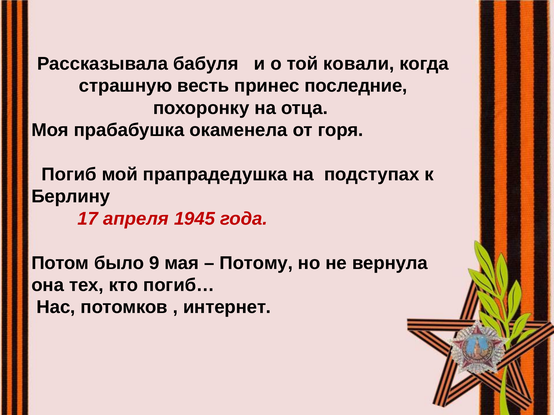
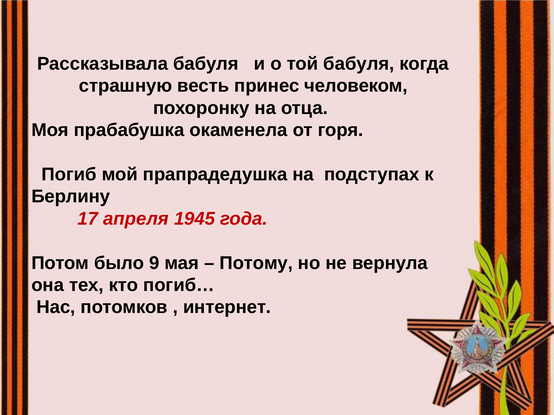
той ковали: ковали -> бабуля
последние: последние -> человеком
